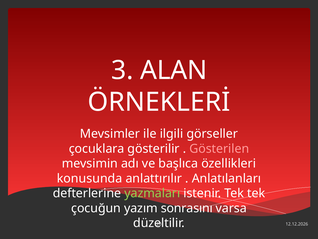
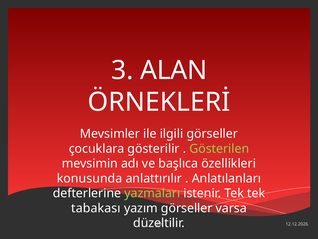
Gösterilen colour: pink -> light green
çocuğun: çocuğun -> tabakası
yazım sonrasını: sonrasını -> görseller
